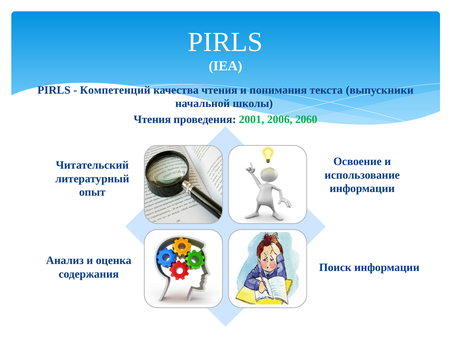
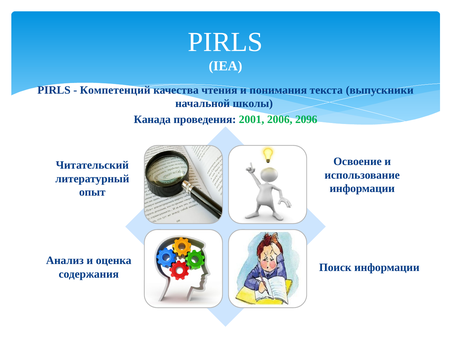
Чтения at (152, 119): Чтения -> Канада
2060: 2060 -> 2096
